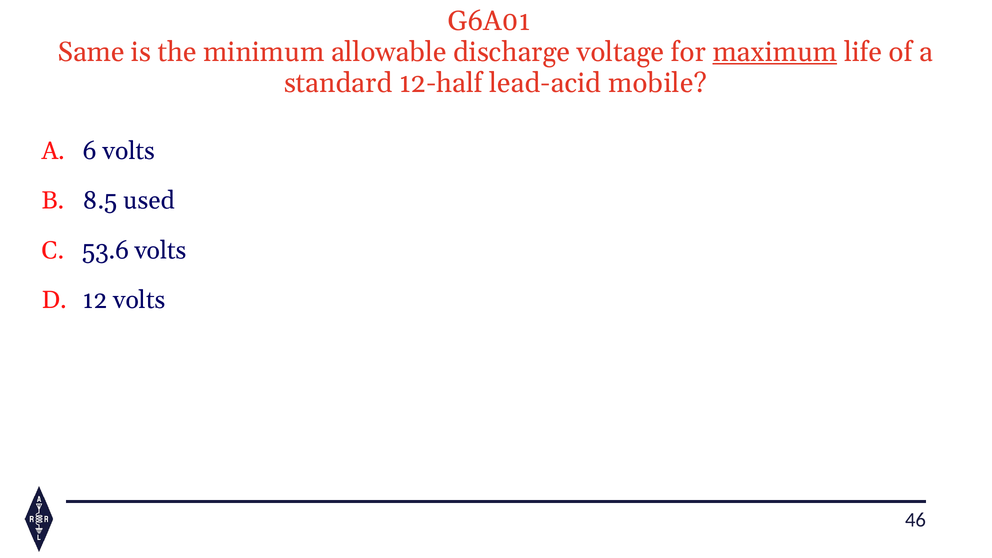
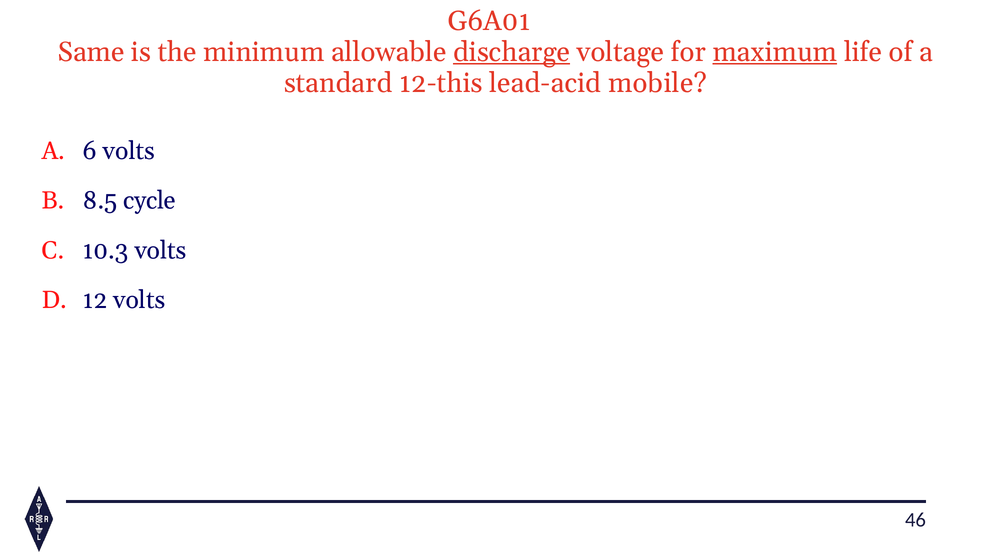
discharge underline: none -> present
12-half: 12-half -> 12-this
used: used -> cycle
53.6: 53.6 -> 10.3
